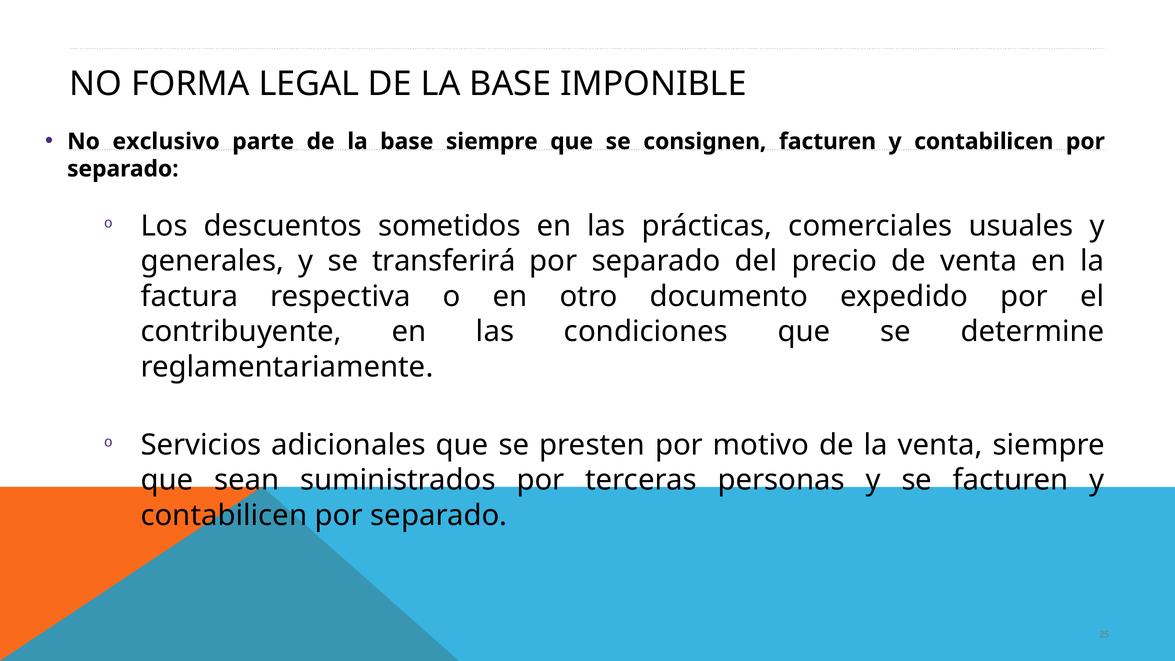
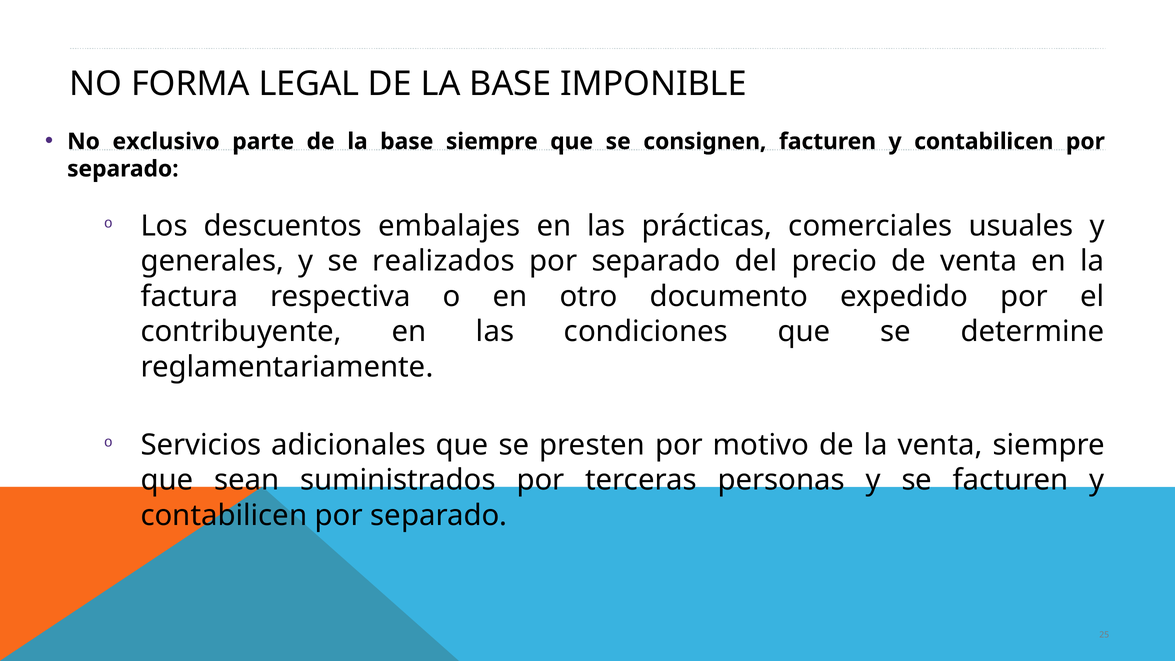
sometidos: sometidos -> embalajes
transferirá: transferirá -> realizados
